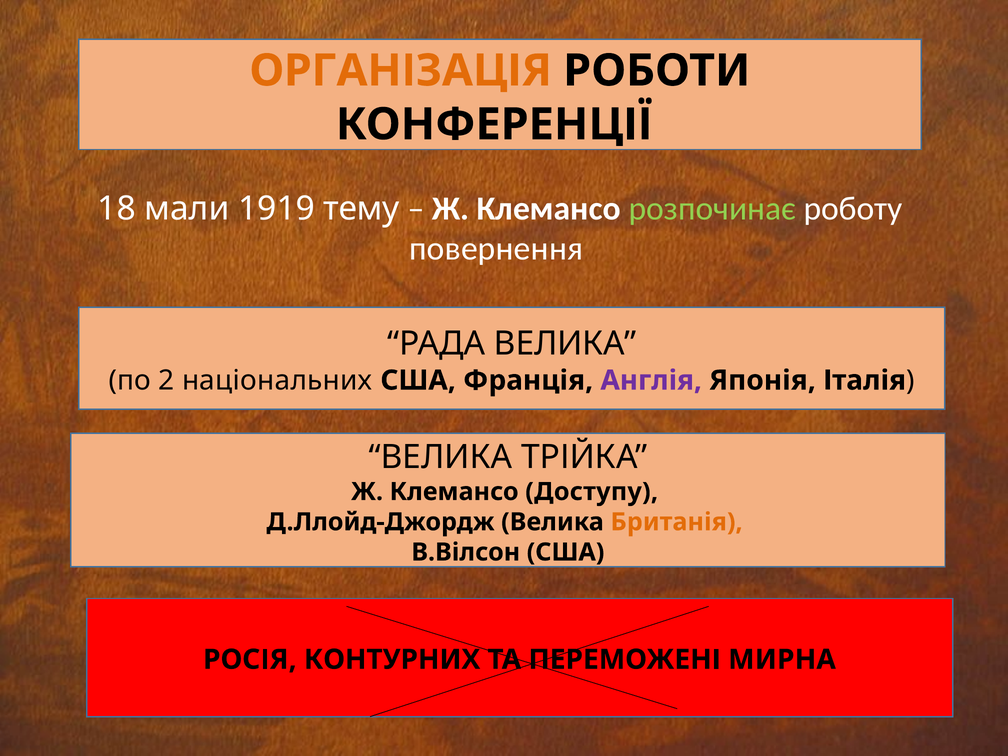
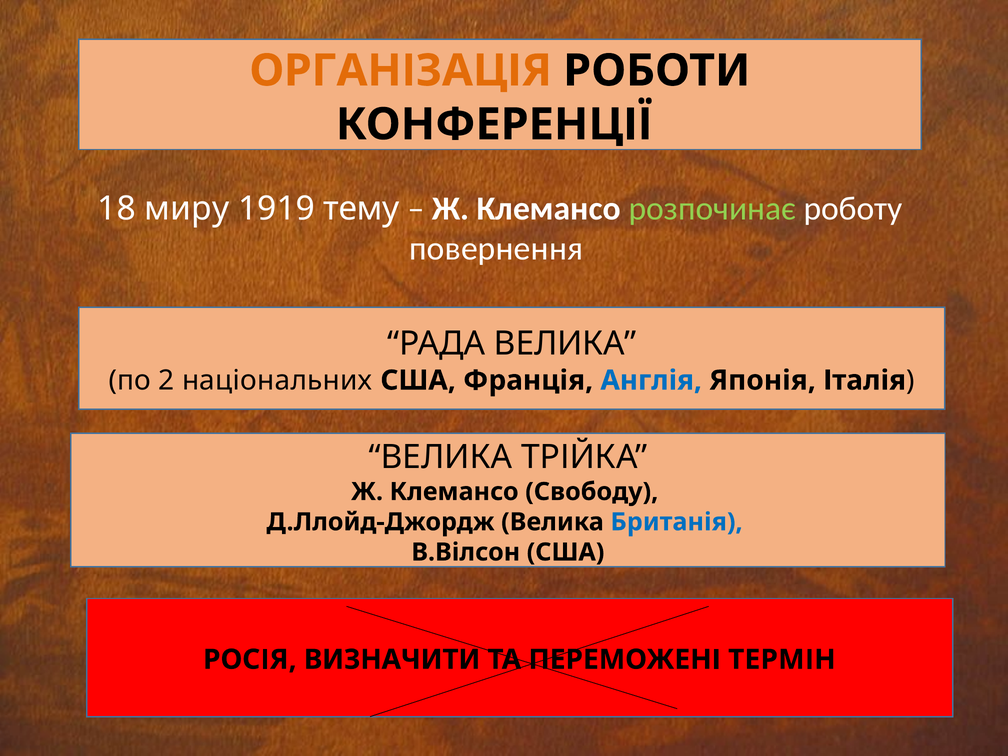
мали: мали -> миру
Англія colour: purple -> blue
Доступу: Доступу -> Свободу
Британія colour: orange -> blue
КОНТУРНИХ: КОНТУРНИХ -> ВИЗНАЧИТИ
МИРНА: МИРНА -> ТЕРМІН
